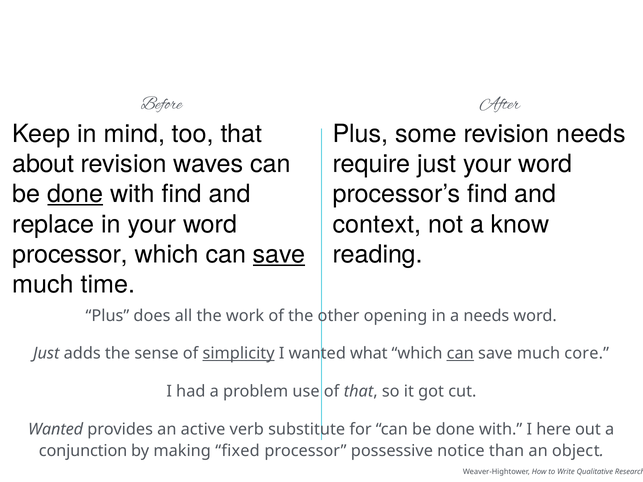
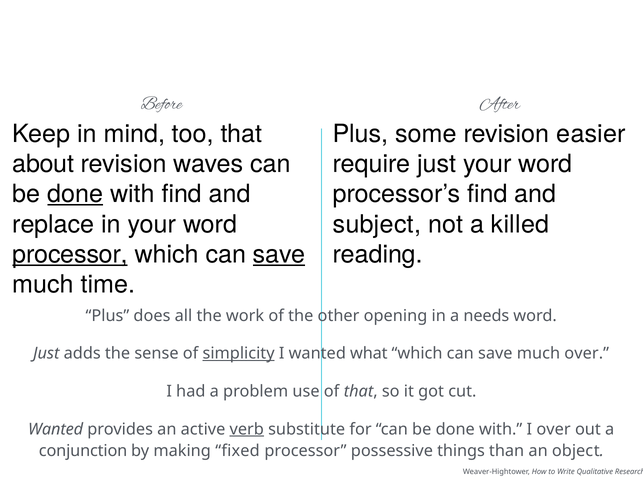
revision needs: needs -> easier
context: context -> subject
know: know -> killed
processor at (70, 255) underline: none -> present
can at (460, 354) underline: present -> none
much core: core -> over
verb underline: none -> present
I here: here -> over
notice: notice -> things
